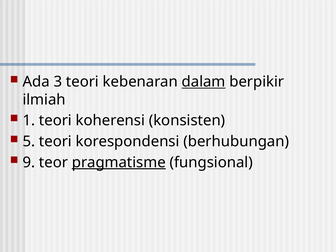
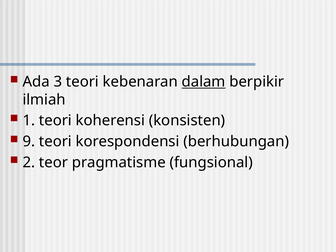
5: 5 -> 9
9: 9 -> 2
pragmatisme underline: present -> none
